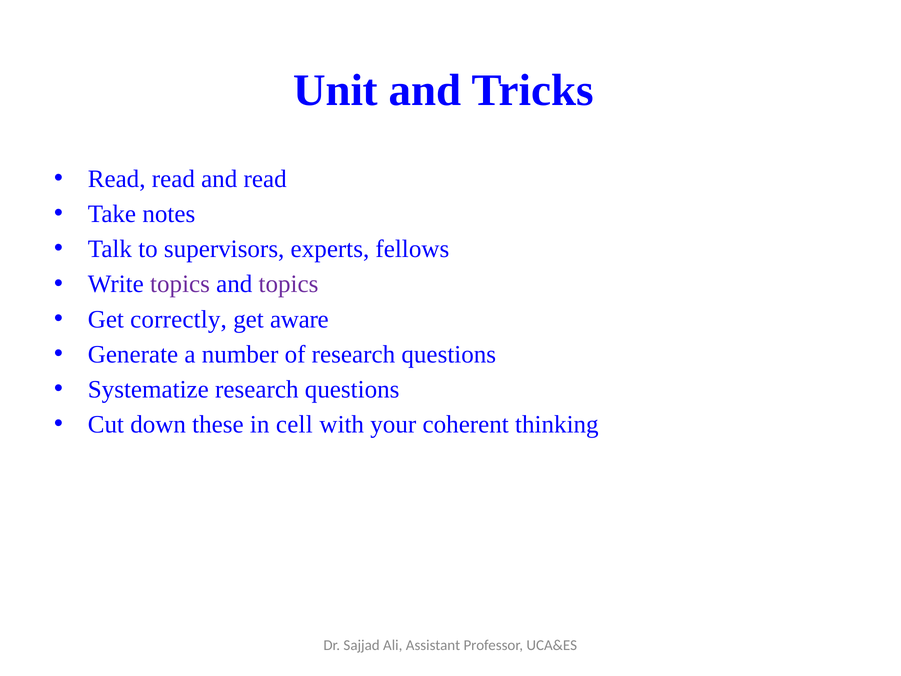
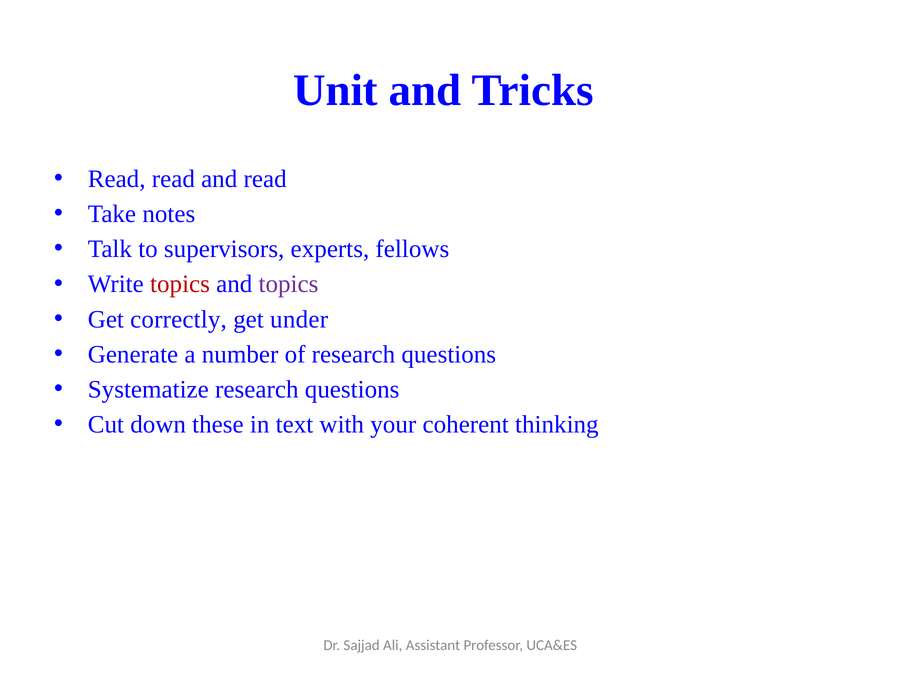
topics at (180, 284) colour: purple -> red
aware: aware -> under
cell: cell -> text
